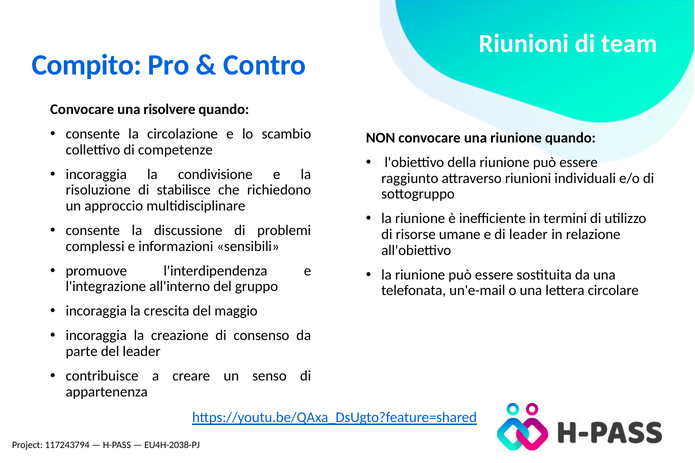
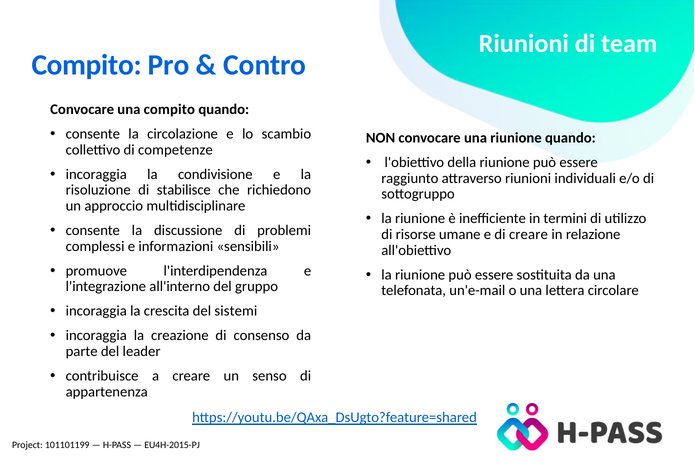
una risolvere: risolvere -> compito
di leader: leader -> creare
maggio: maggio -> sistemi
117243794: 117243794 -> 101101199
EU4H-2038-PJ: EU4H-2038-PJ -> EU4H-2015-PJ
